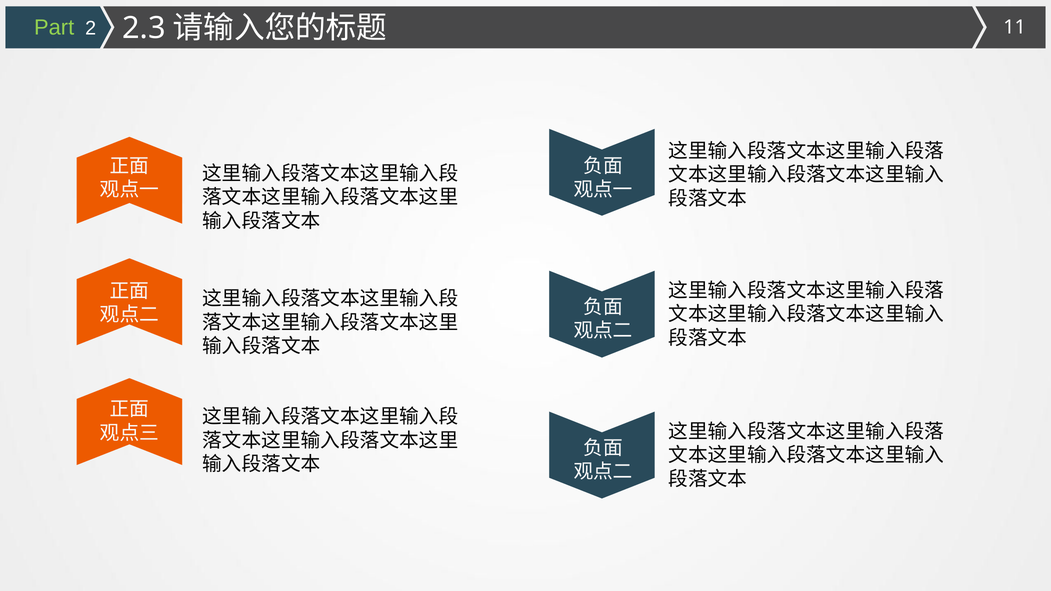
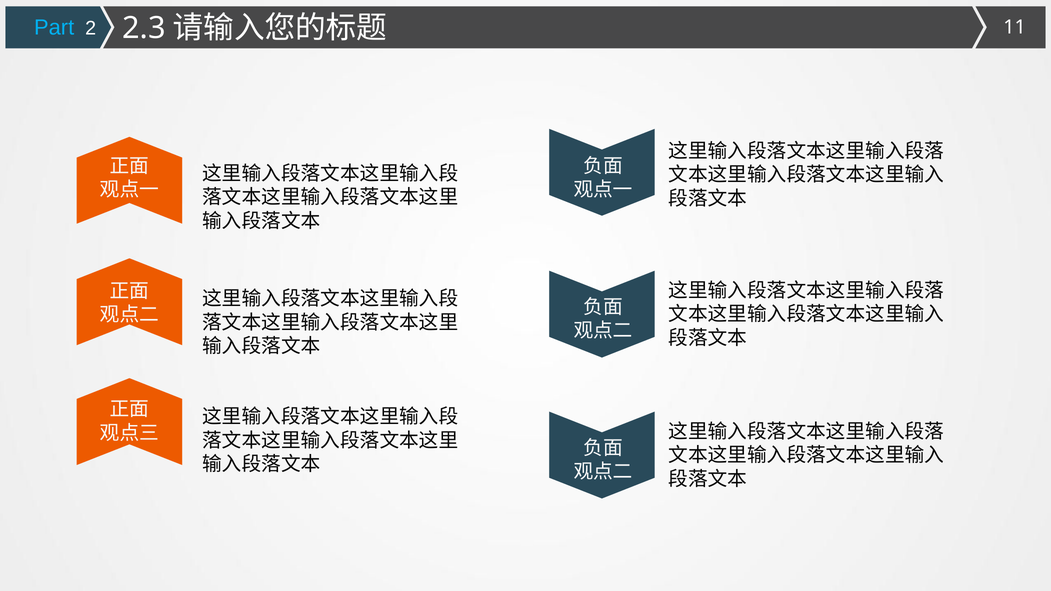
Part colour: light green -> light blue
